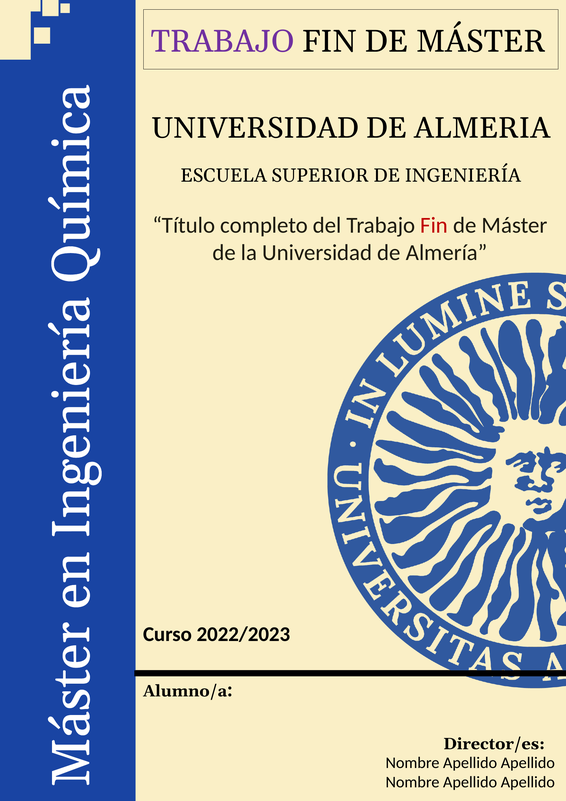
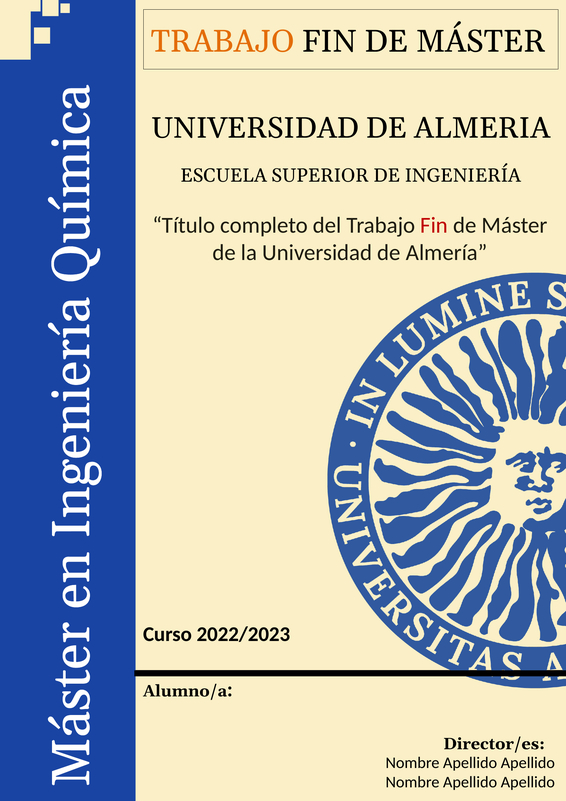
TRABAJO at (223, 42) colour: purple -> orange
